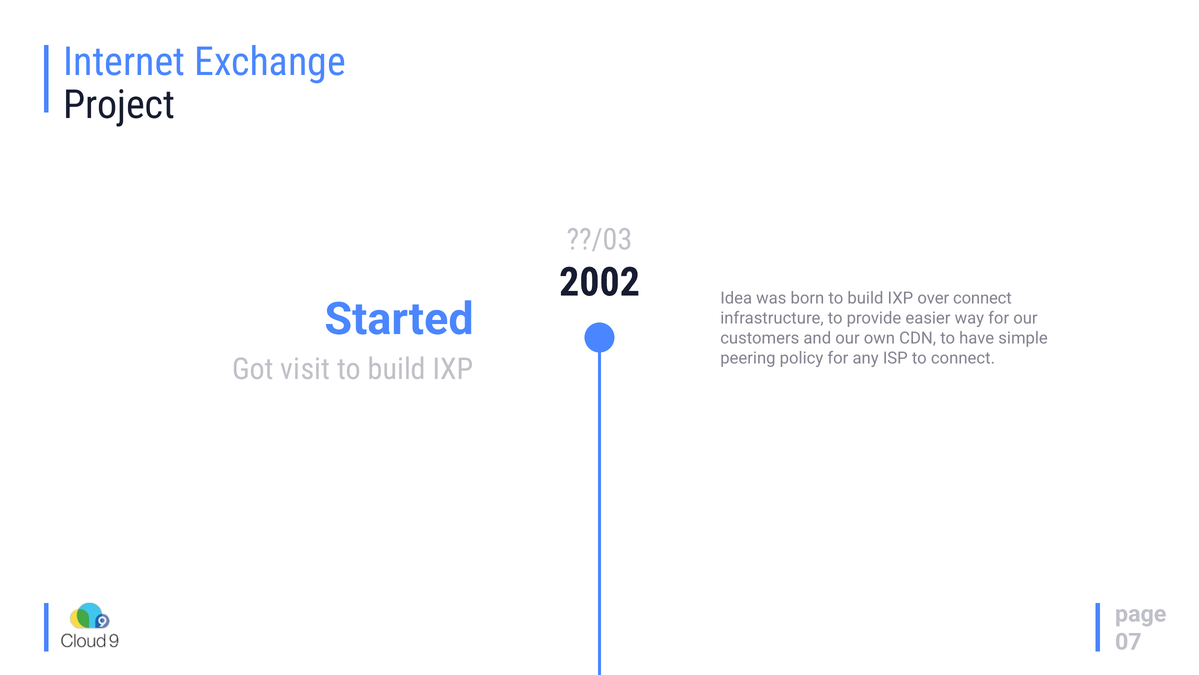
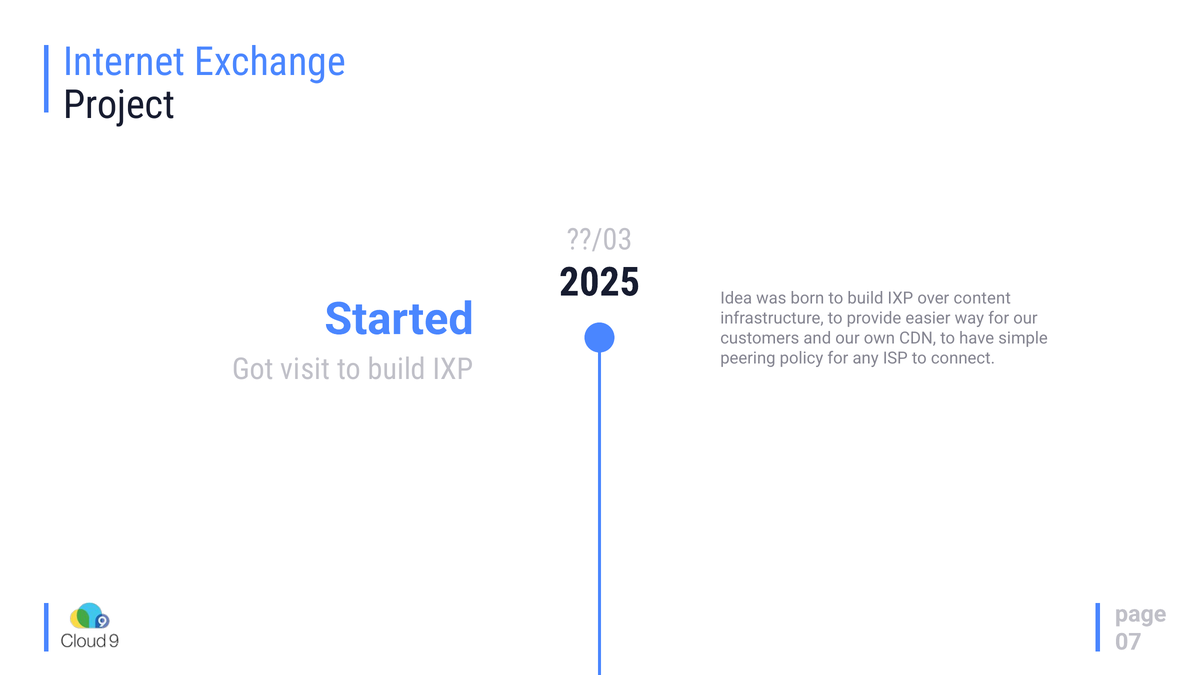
2002: 2002 -> 2025
over connect: connect -> content
